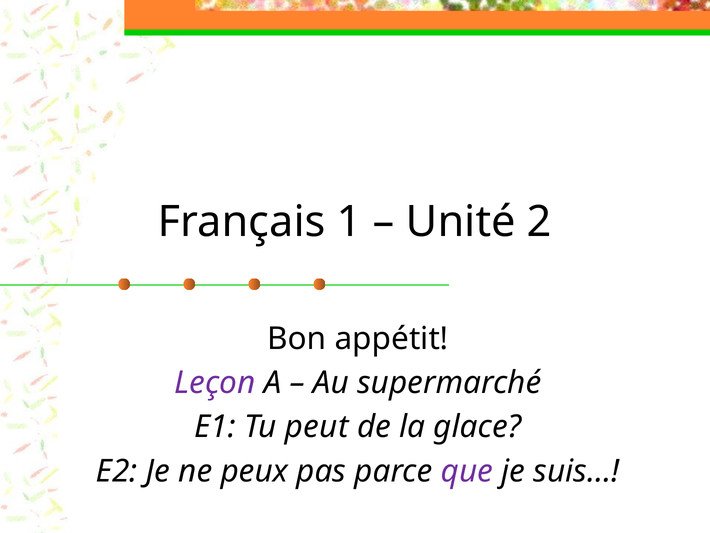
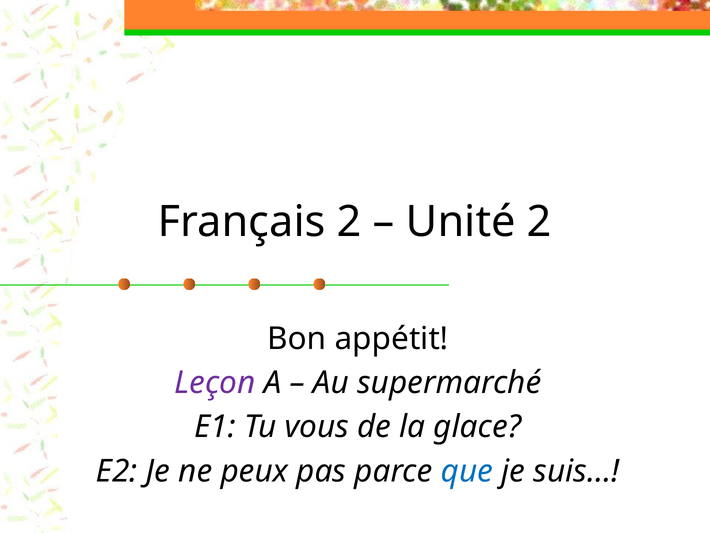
Français 1: 1 -> 2
peut: peut -> vous
que colour: purple -> blue
